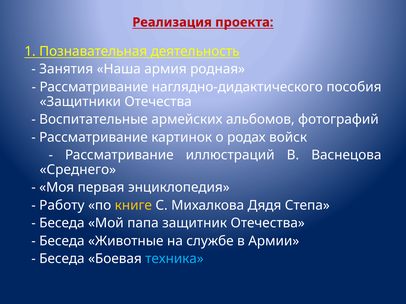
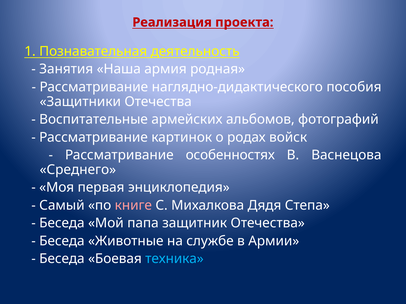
иллюстраций: иллюстраций -> особенностях
Работу: Работу -> Самый
книге colour: yellow -> pink
